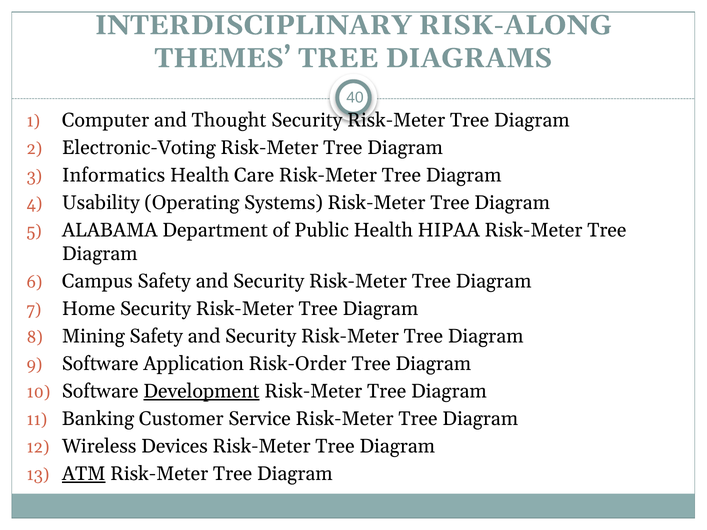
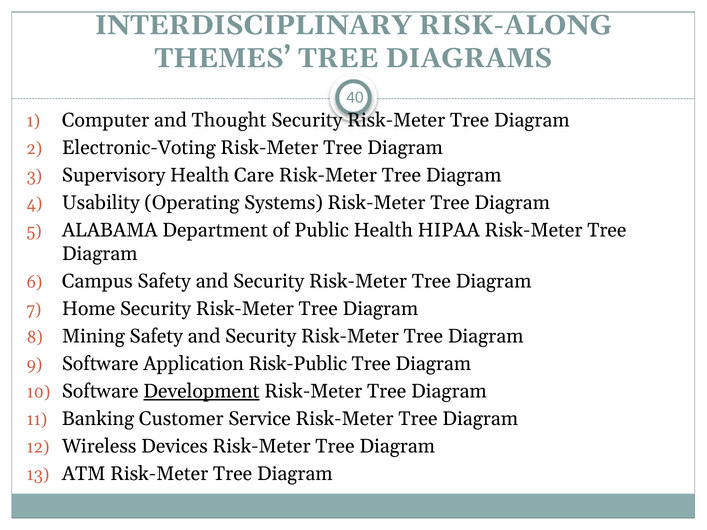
Informatics: Informatics -> Supervisory
Risk-Order: Risk-Order -> Risk-Public
ATM underline: present -> none
